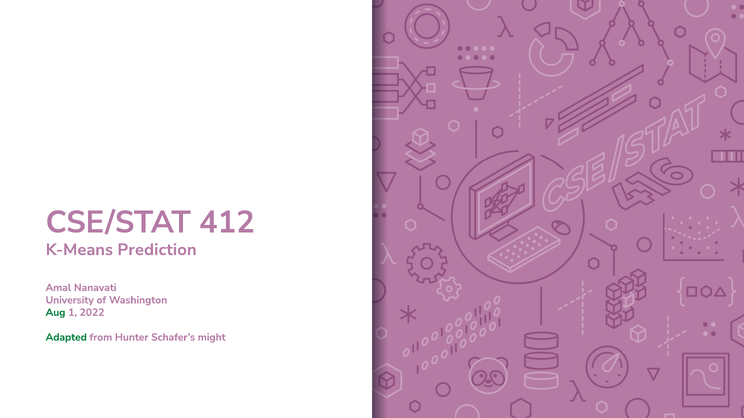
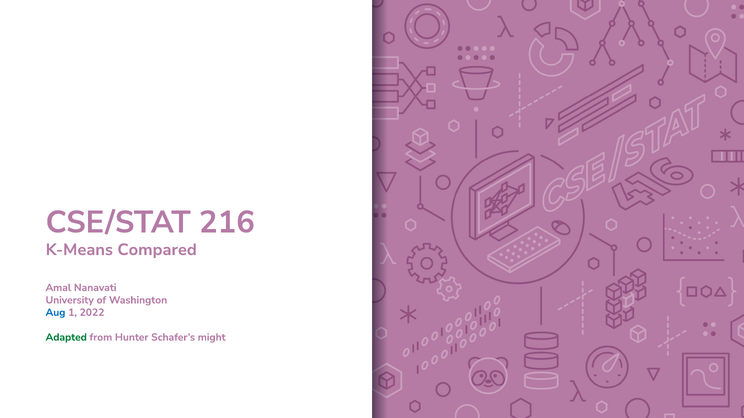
412: 412 -> 216
Prediction: Prediction -> Compared
Aug colour: green -> blue
